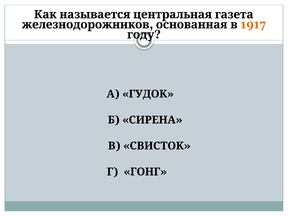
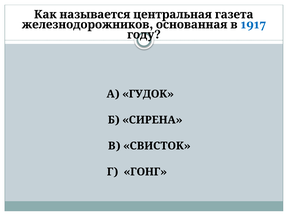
1917 colour: orange -> blue
